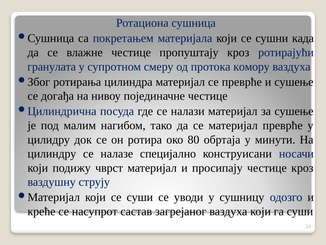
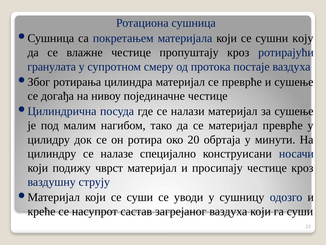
када: када -> коју
комору: комору -> постаје
80: 80 -> 20
